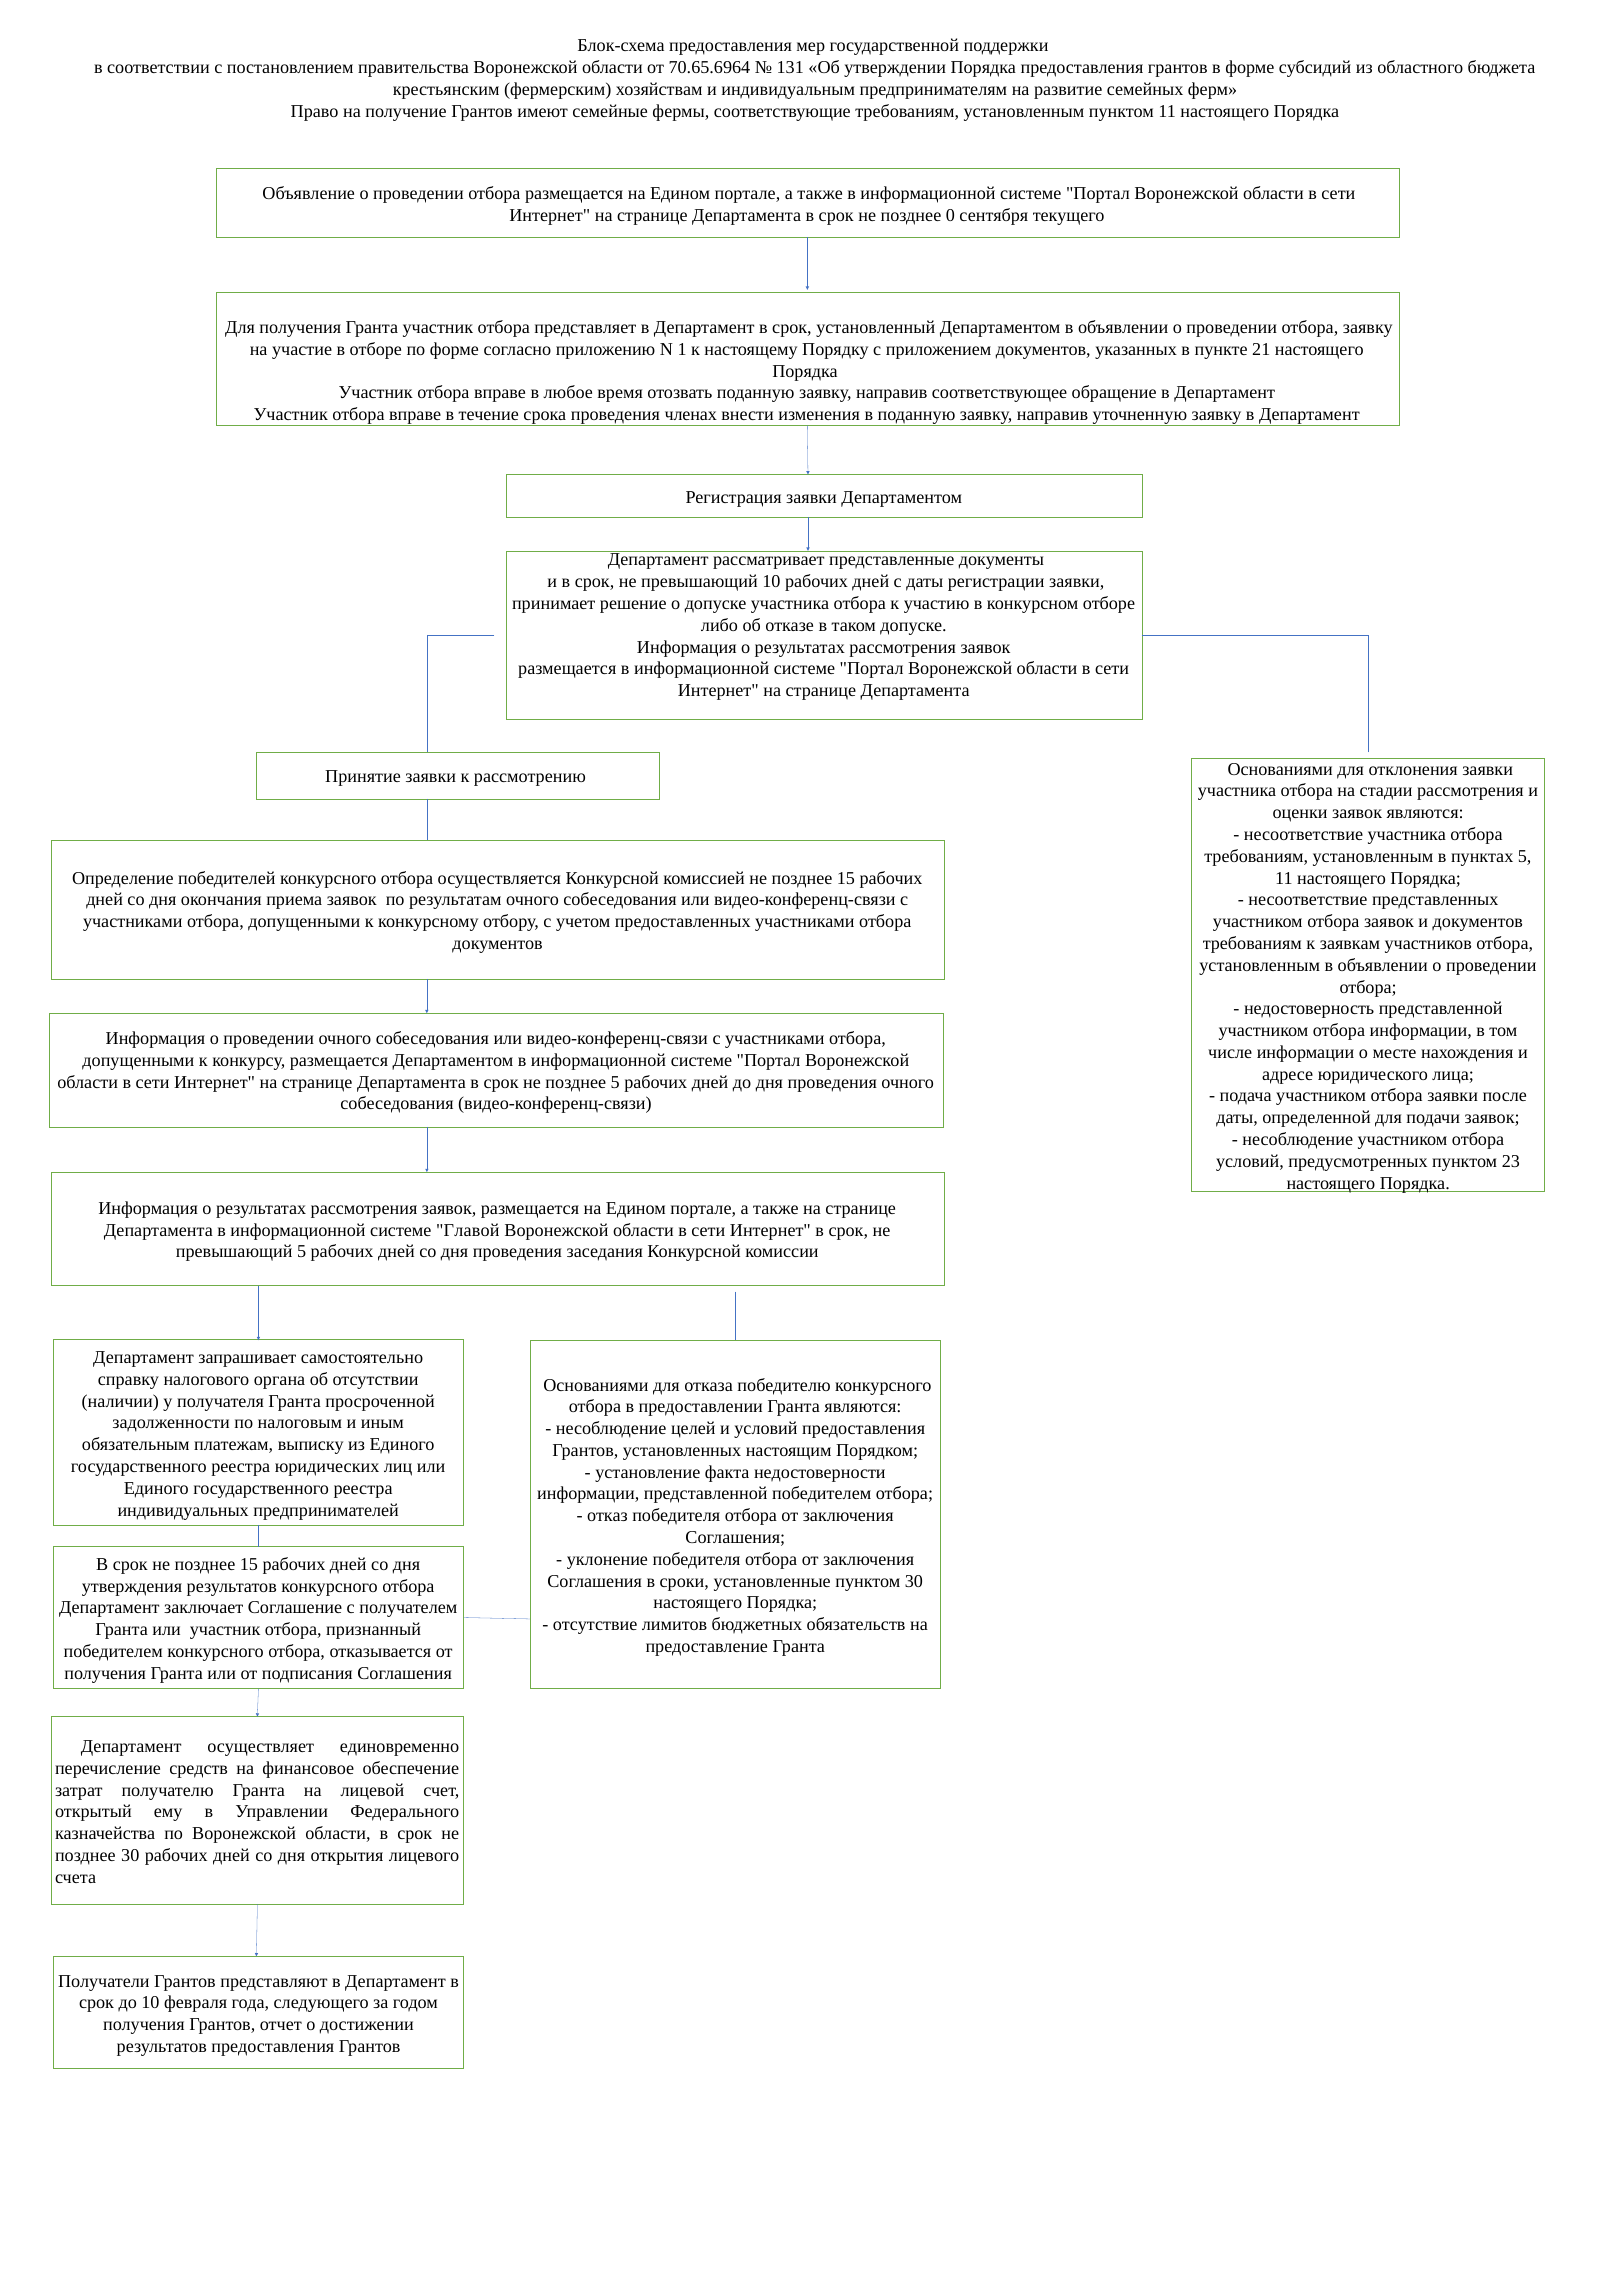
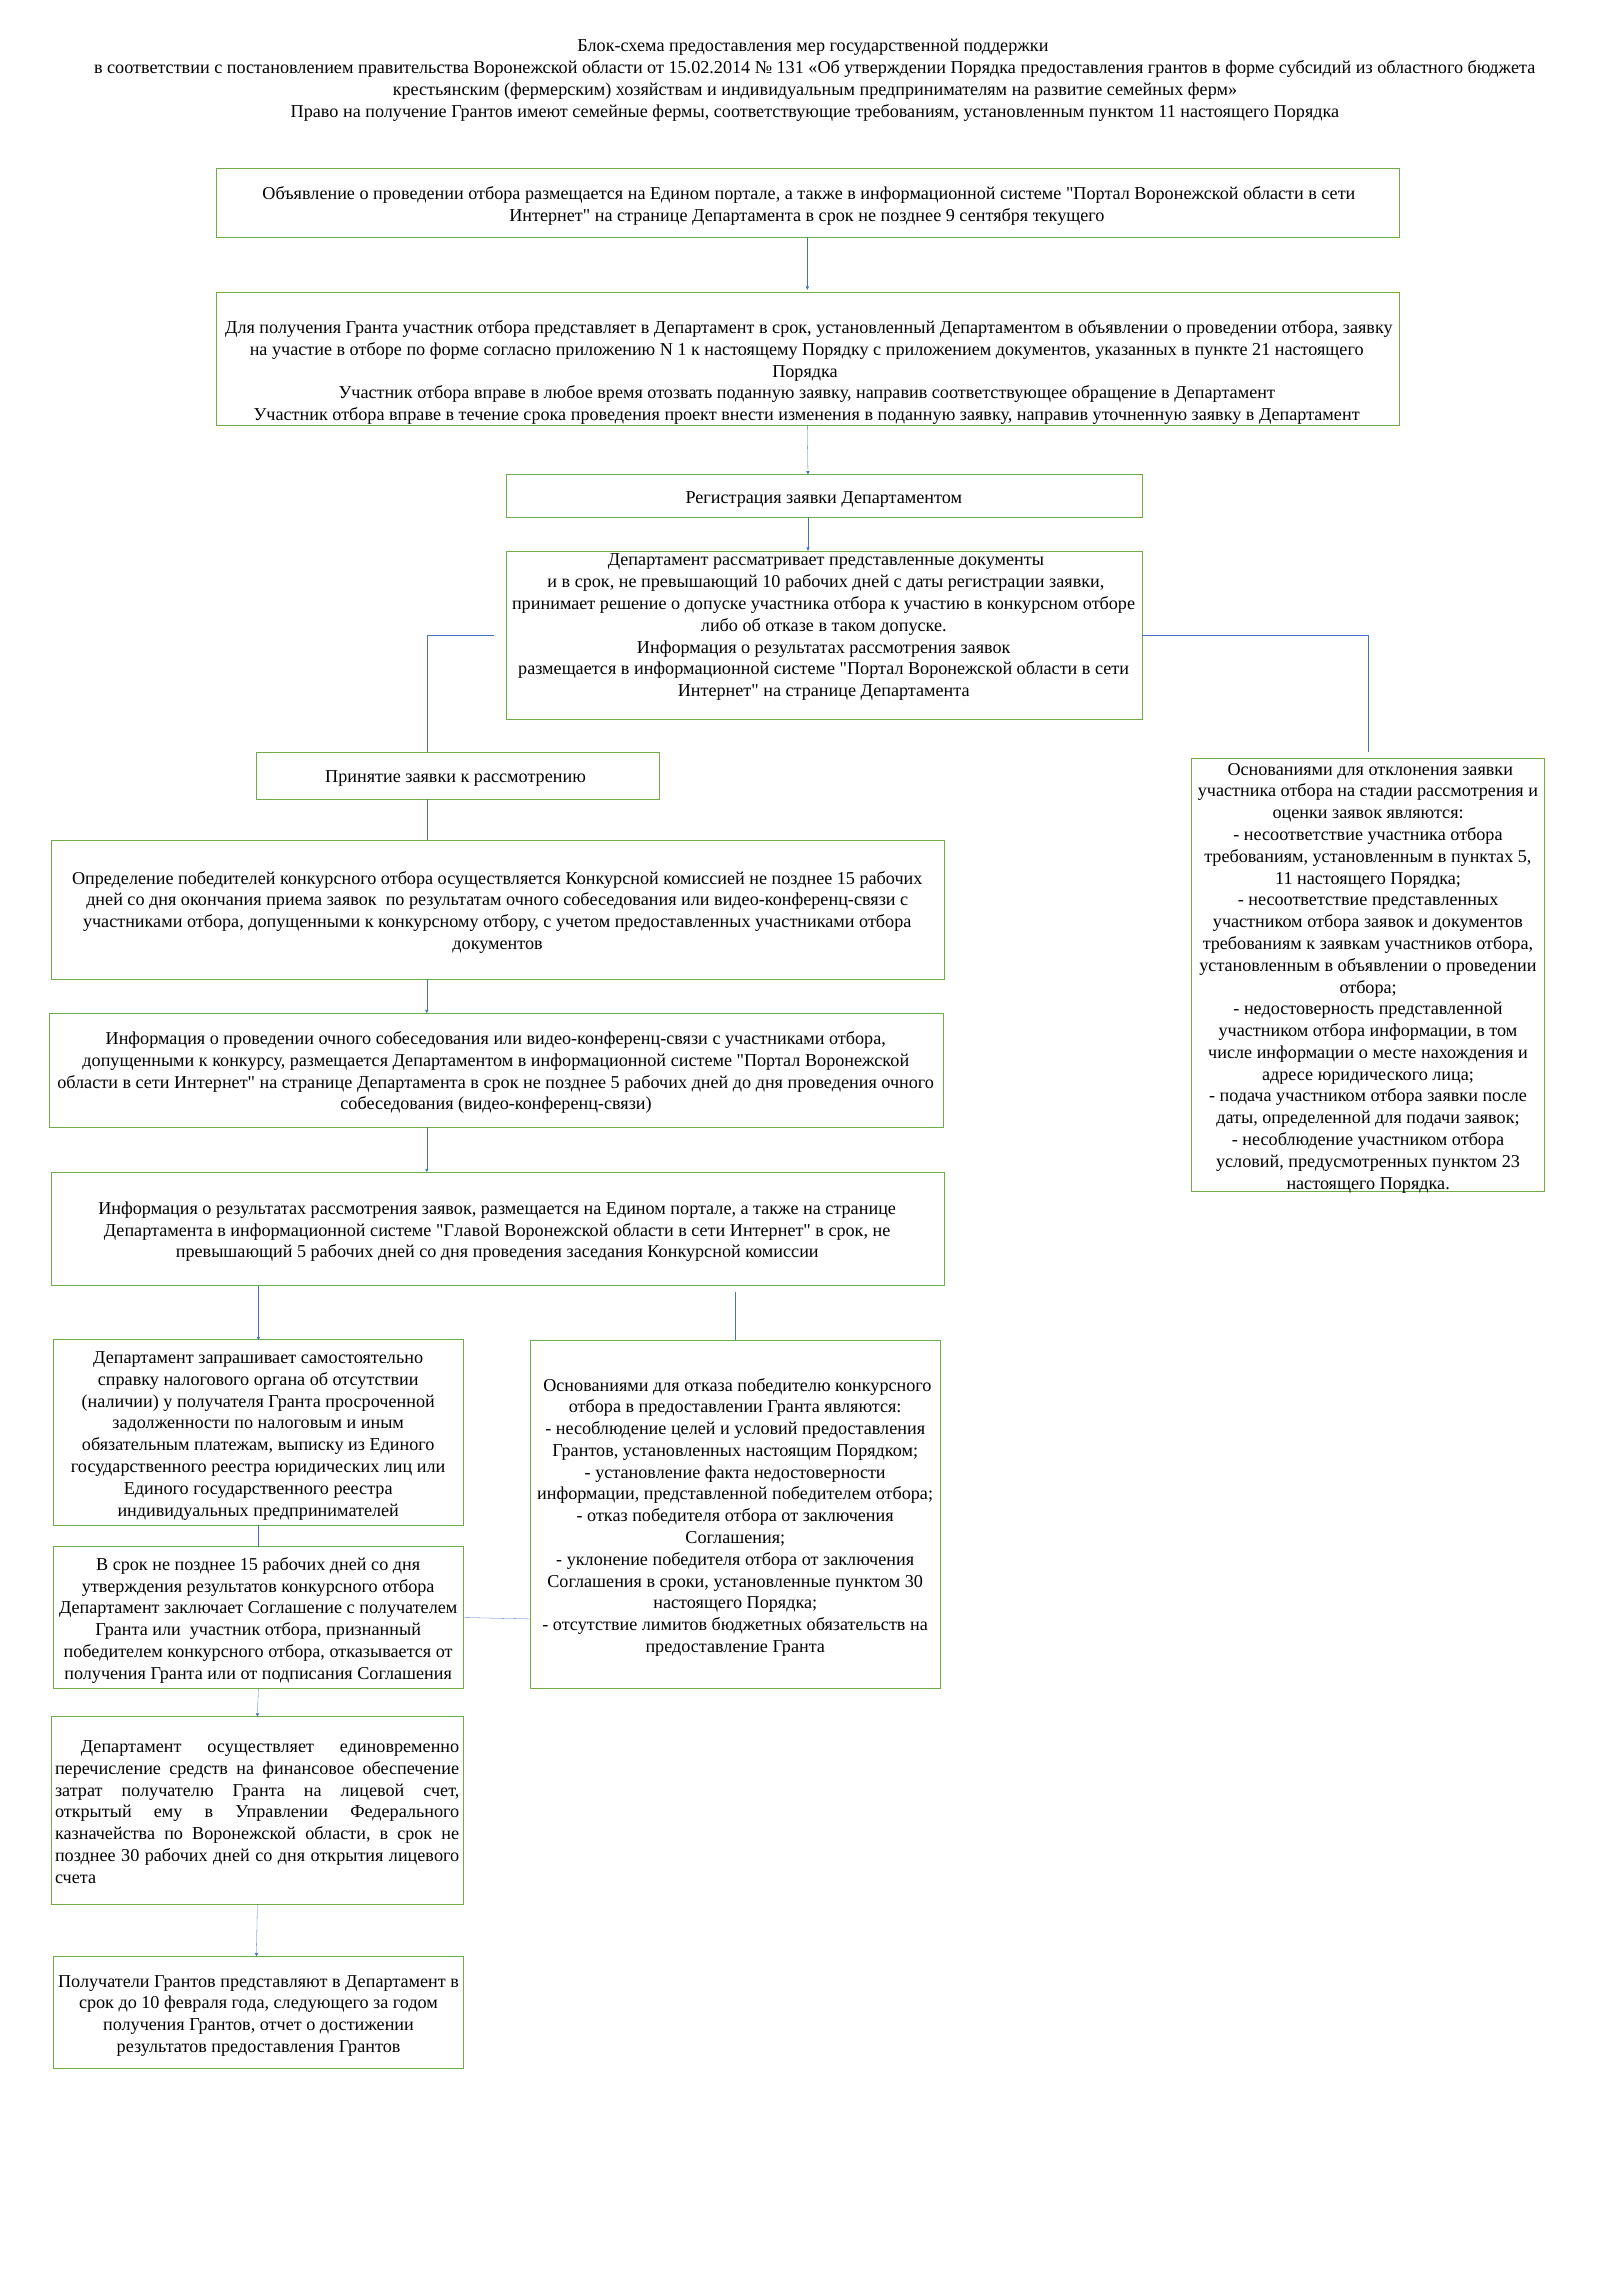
70.65.6964: 70.65.6964 -> 15.02.2014
0: 0 -> 9
членах: членах -> проект
